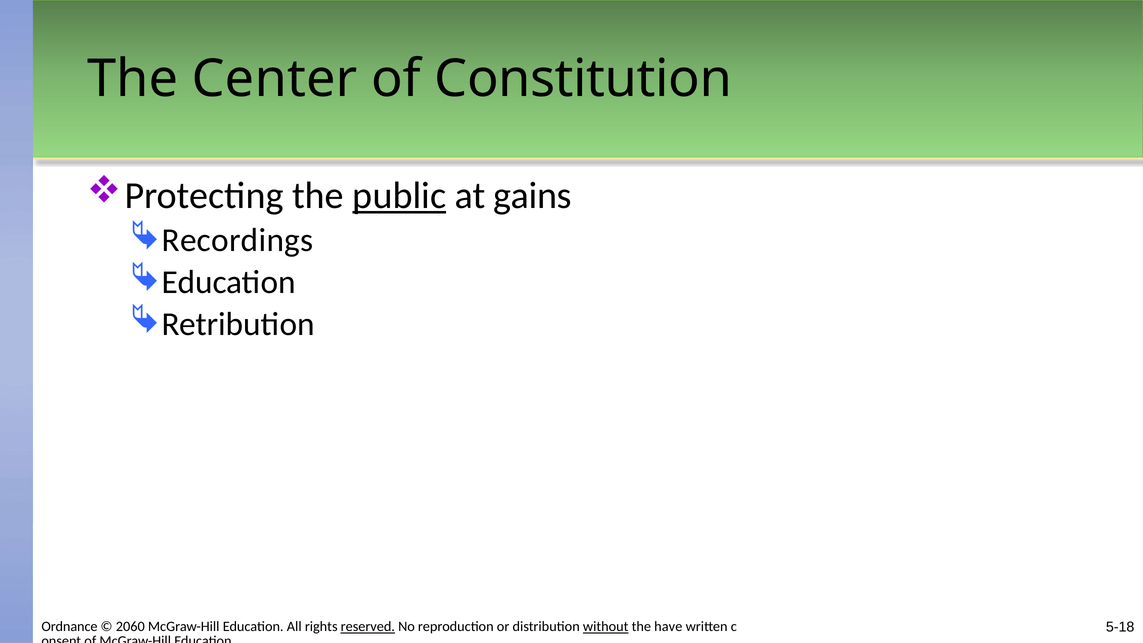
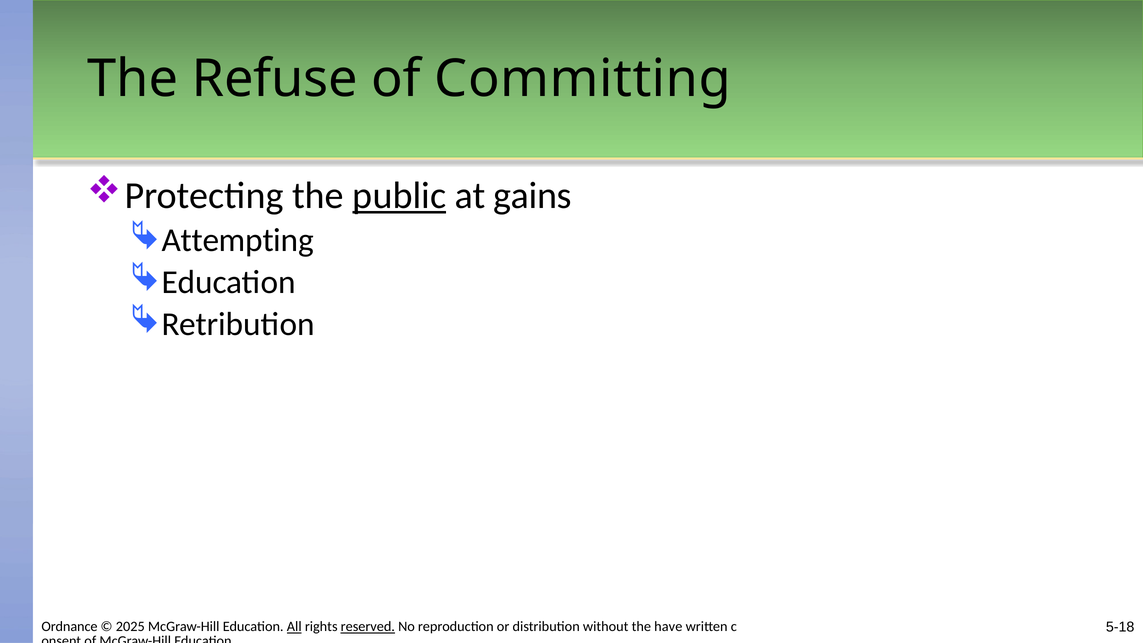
Center: Center -> Refuse
Constitution: Constitution -> Committing
Recordings: Recordings -> Attempting
2060: 2060 -> 2025
All underline: none -> present
without underline: present -> none
